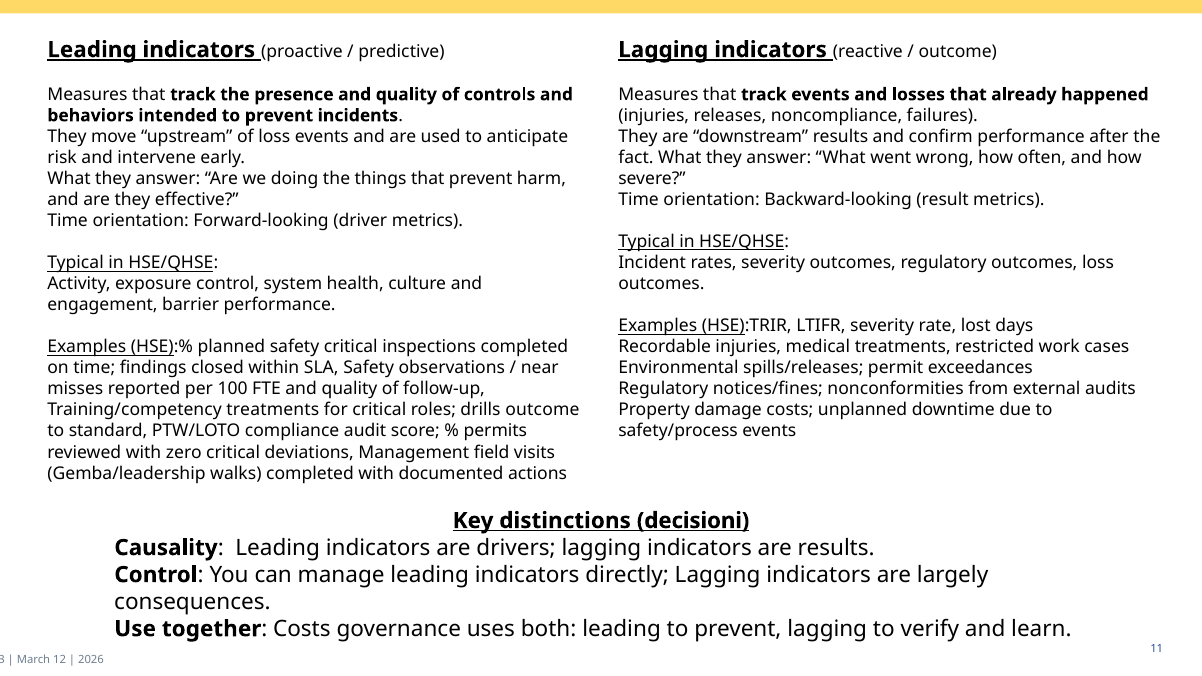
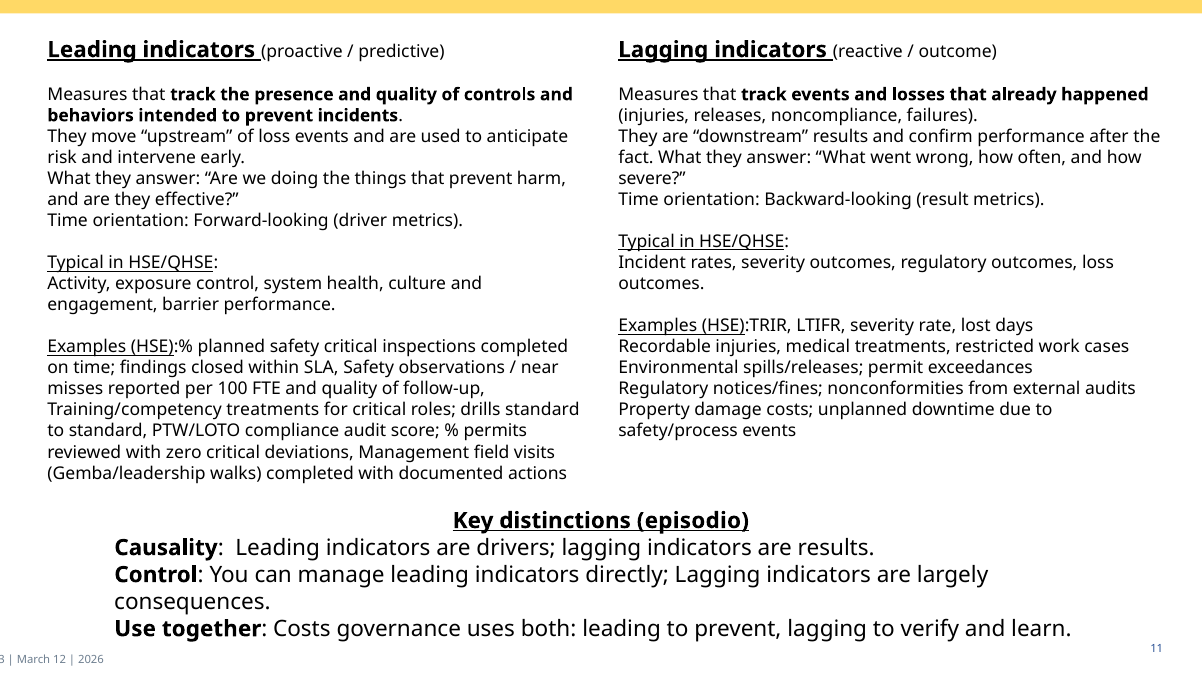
drills outcome: outcome -> standard
decisioni: decisioni -> episodio
